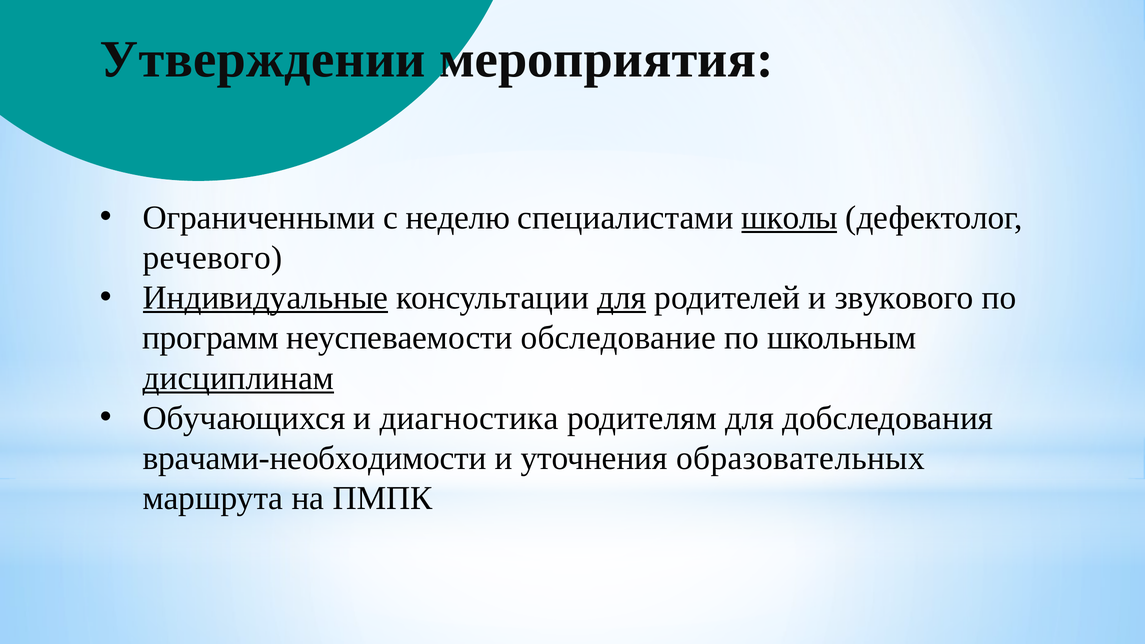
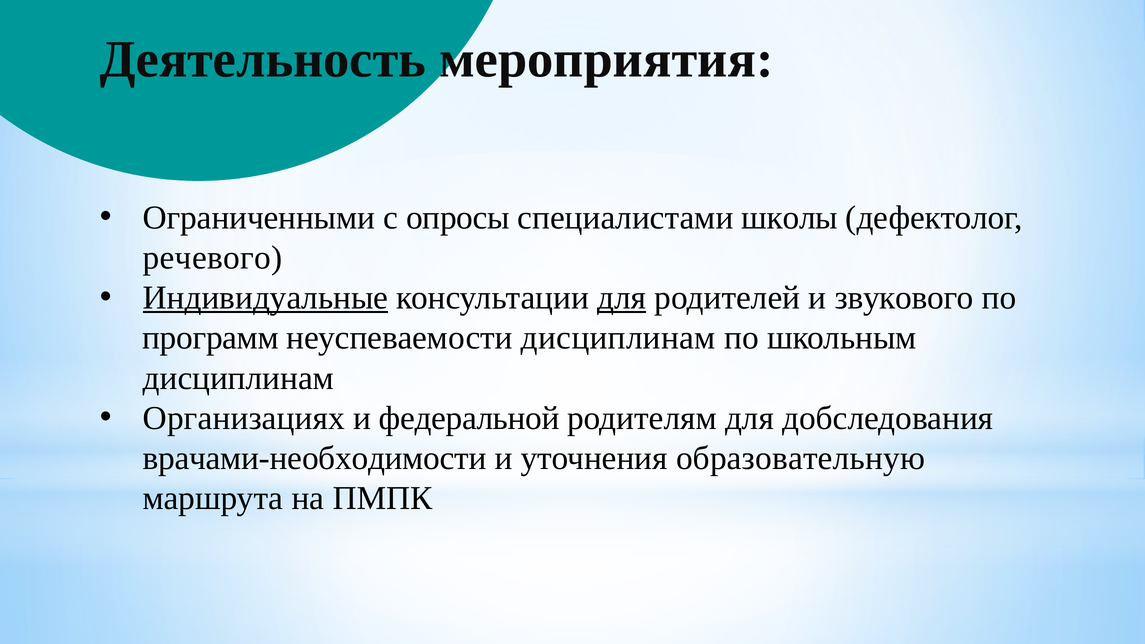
Утверждении: Утверждении -> Деятельность
неделю: неделю -> опросы
школы underline: present -> none
неуспеваемости обследование: обследование -> дисциплинам
дисциплинам at (238, 378) underline: present -> none
Обучающихся: Обучающихся -> Организациях
диагностика: диагностика -> федеральной
образовательных: образовательных -> образовательную
